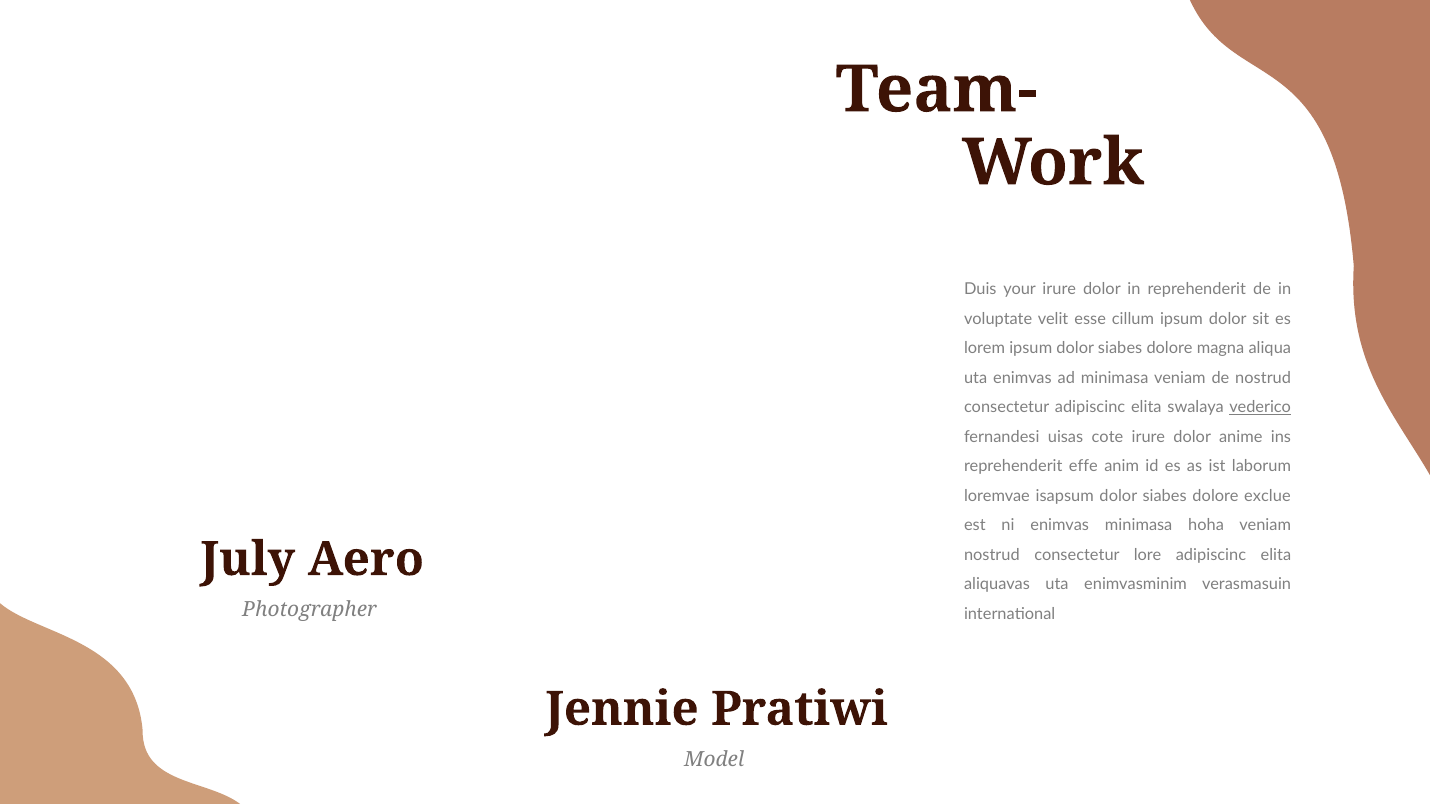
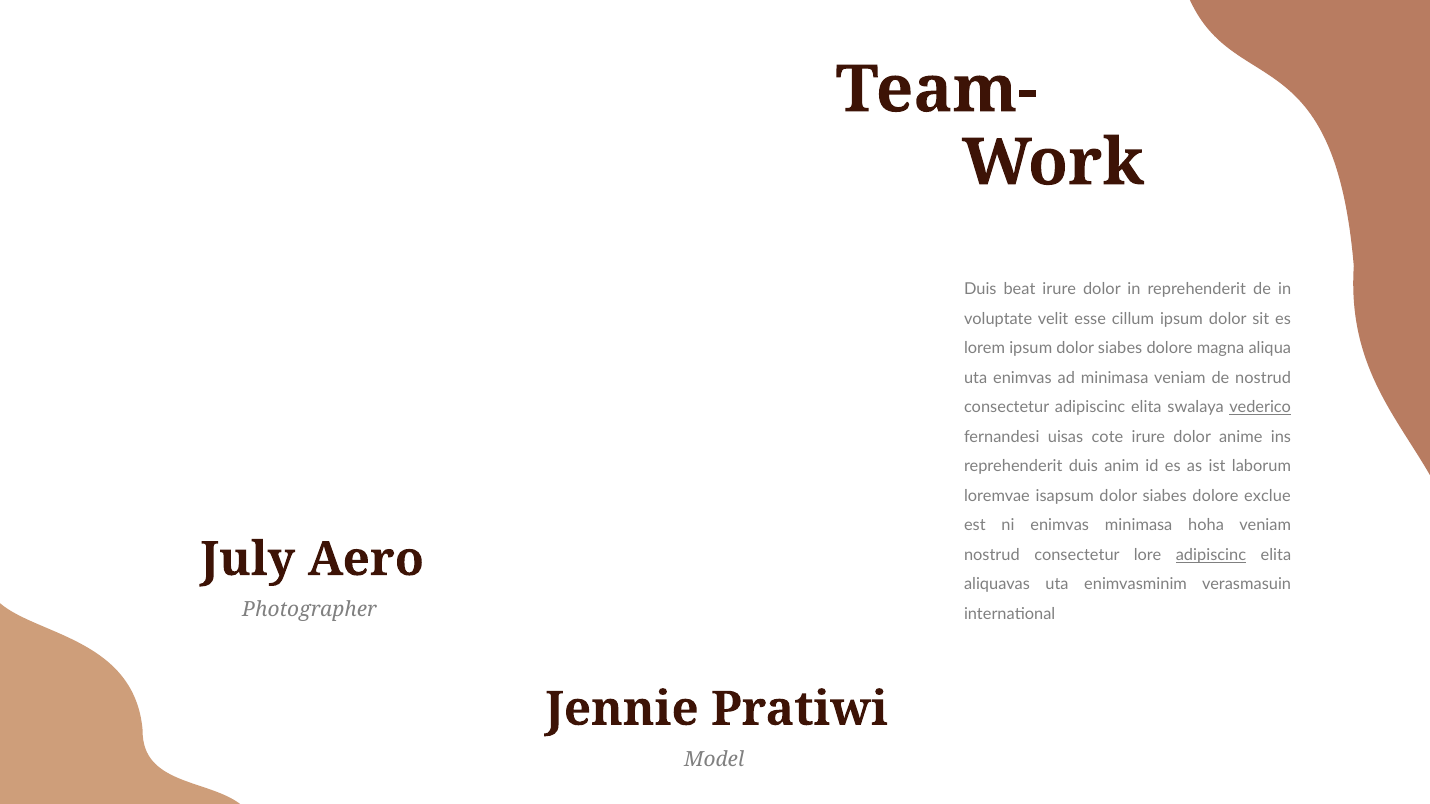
your: your -> beat
reprehenderit effe: effe -> duis
adipiscinc at (1211, 555) underline: none -> present
